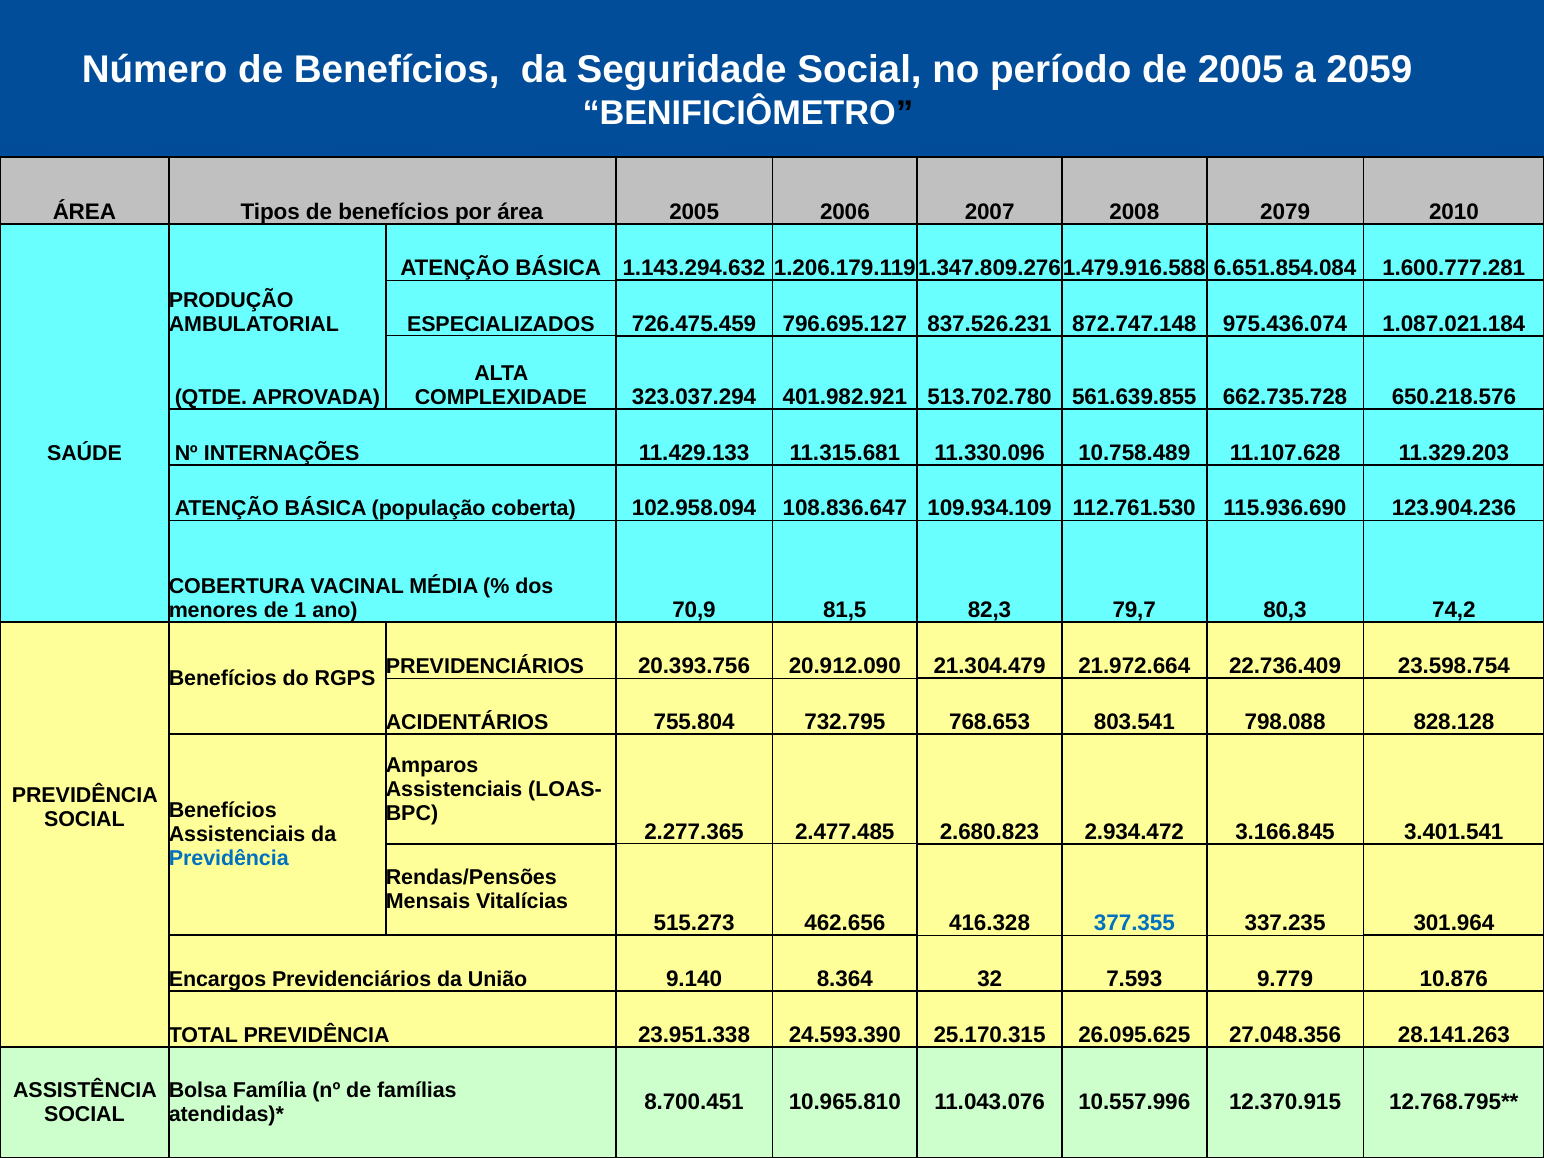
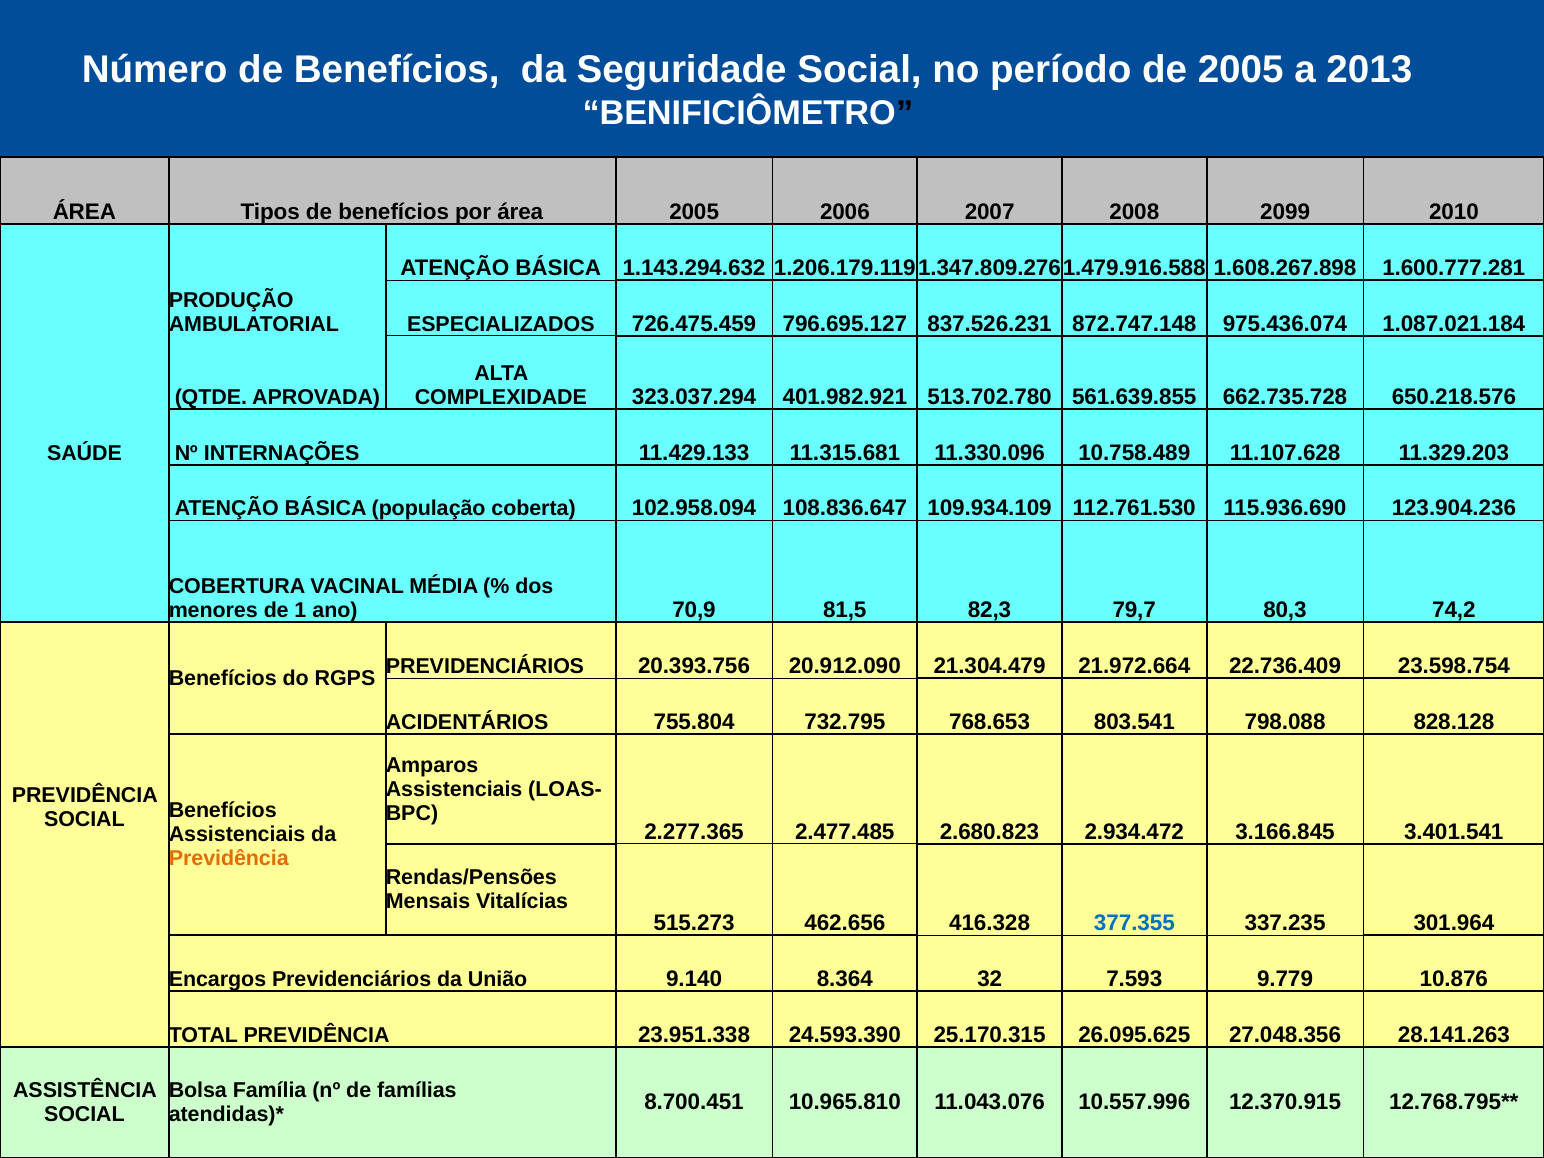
2059: 2059 -> 2013
2079: 2079 -> 2099
6.651.854.084: 6.651.854.084 -> 1.608.267.898
Previdência at (229, 859) colour: blue -> orange
